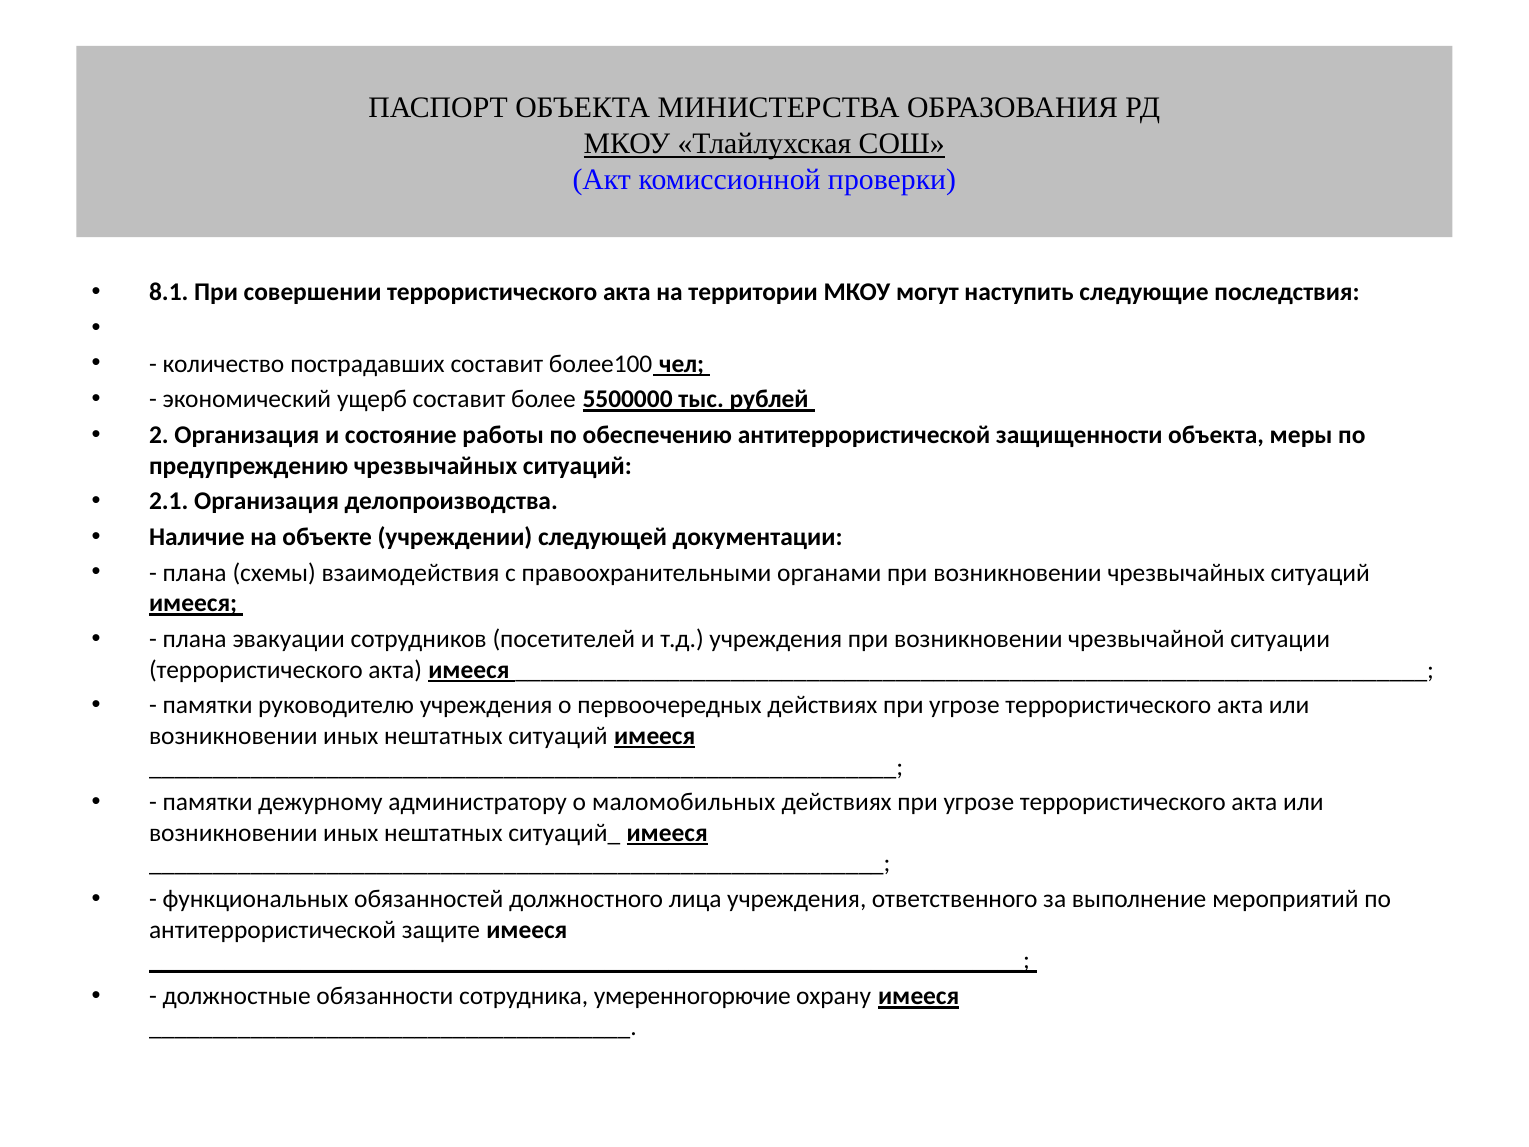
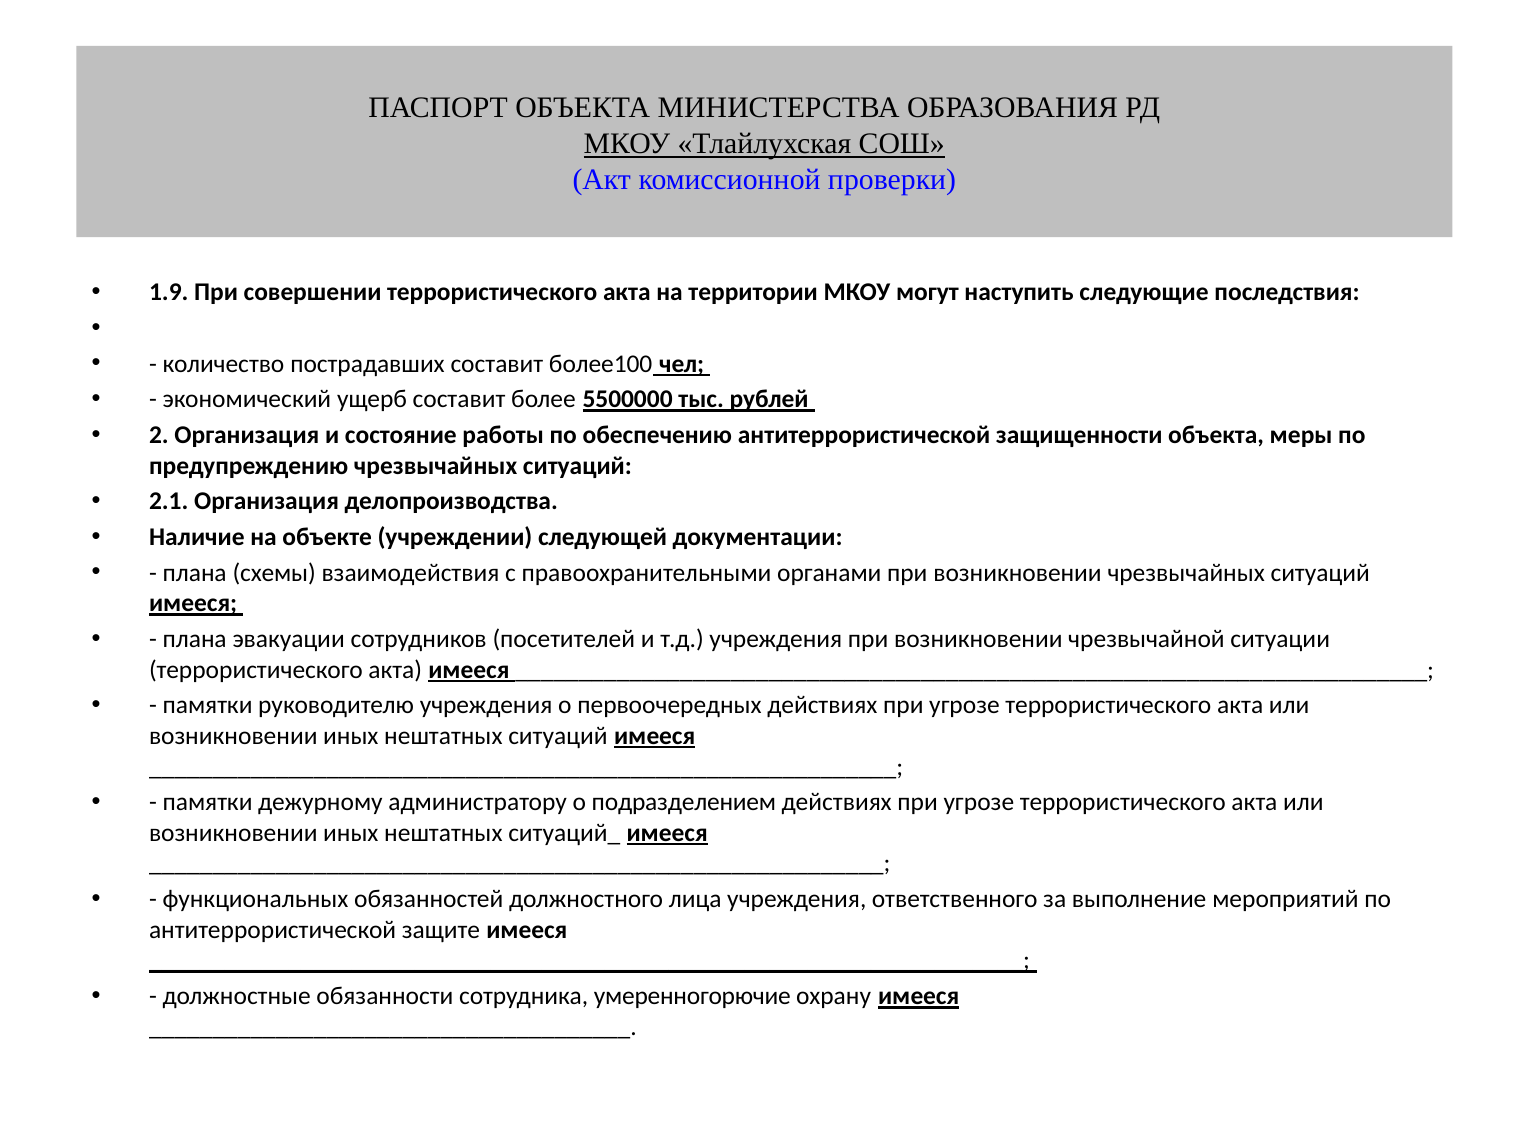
8.1: 8.1 -> 1.9
маломобильных: маломобильных -> подразделением
